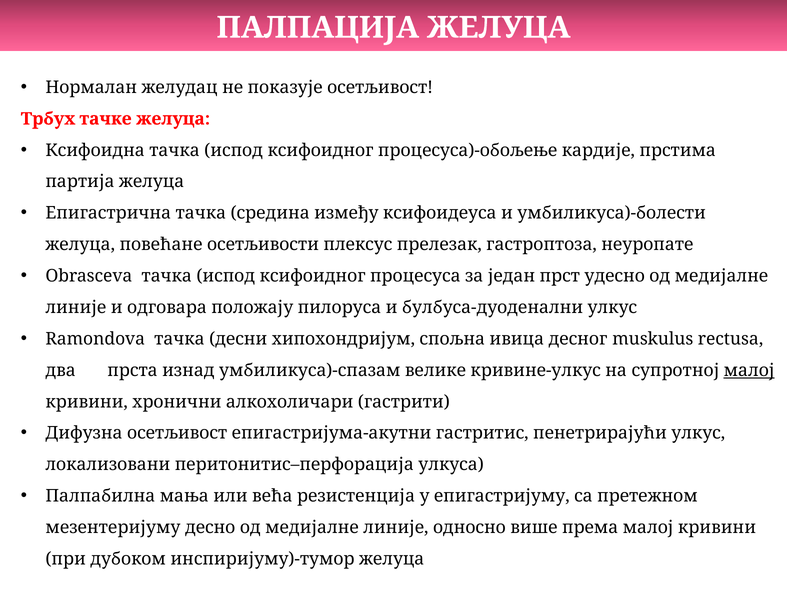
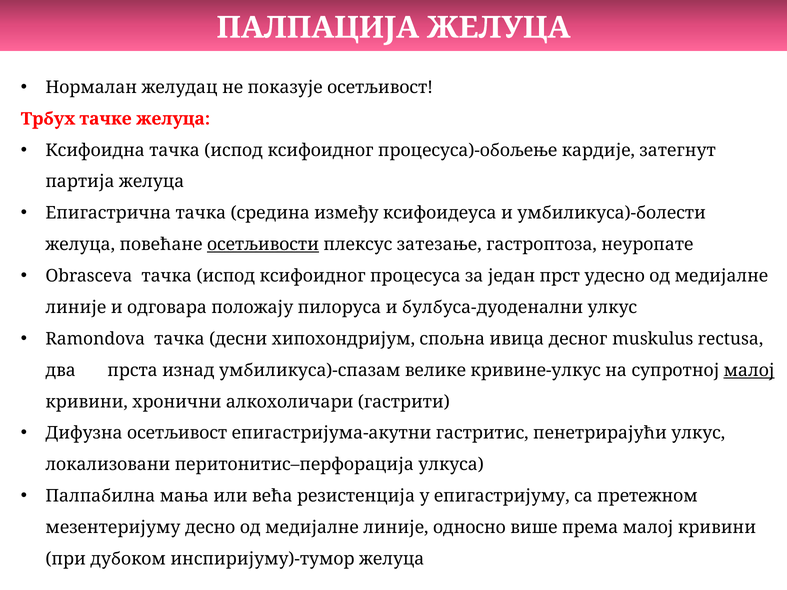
прстима: прстима -> затегнут
осетљивости underline: none -> present
прелезак: прелезак -> затезање
